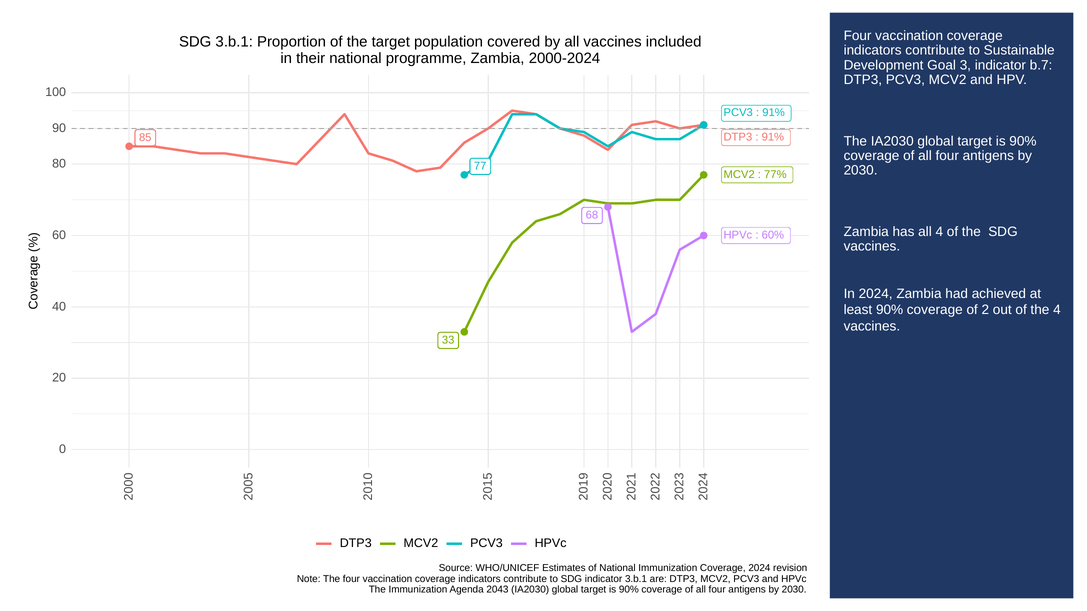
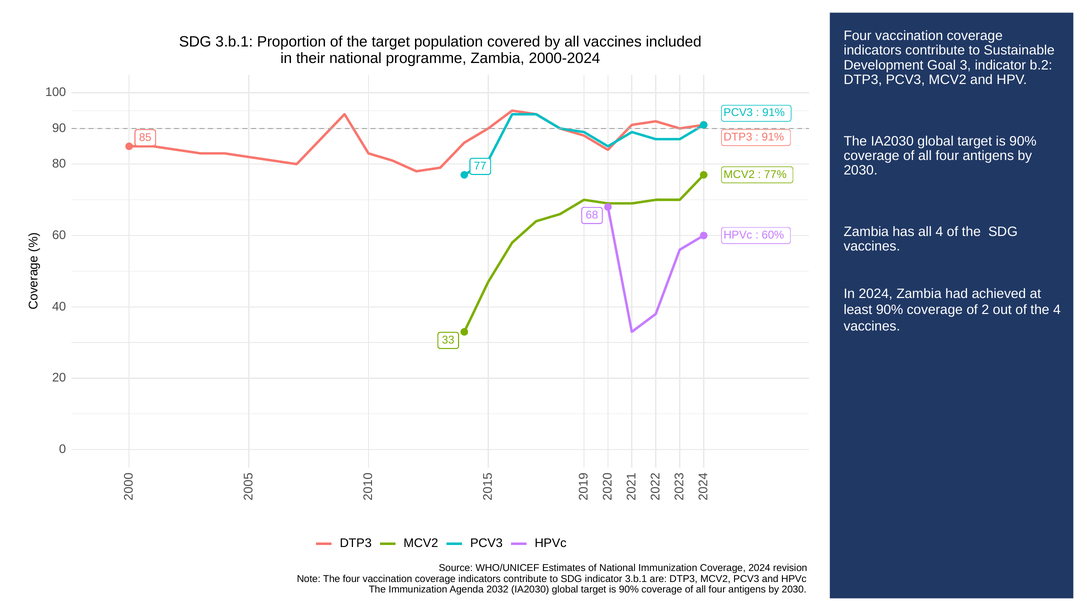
b.7: b.7 -> b.2
2043: 2043 -> 2032
